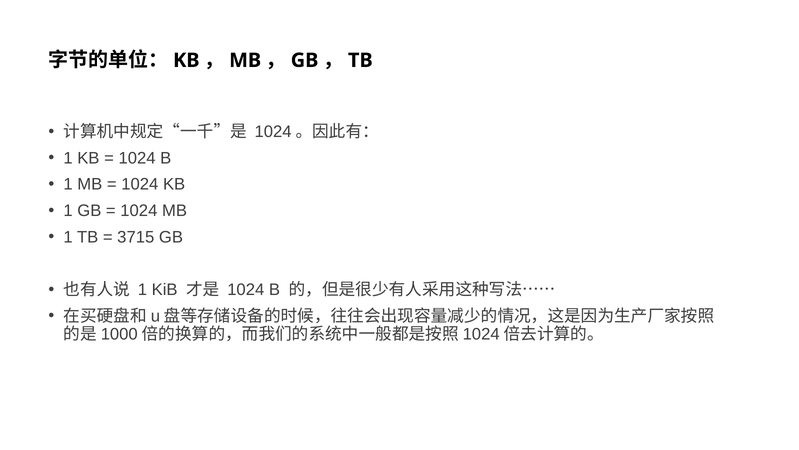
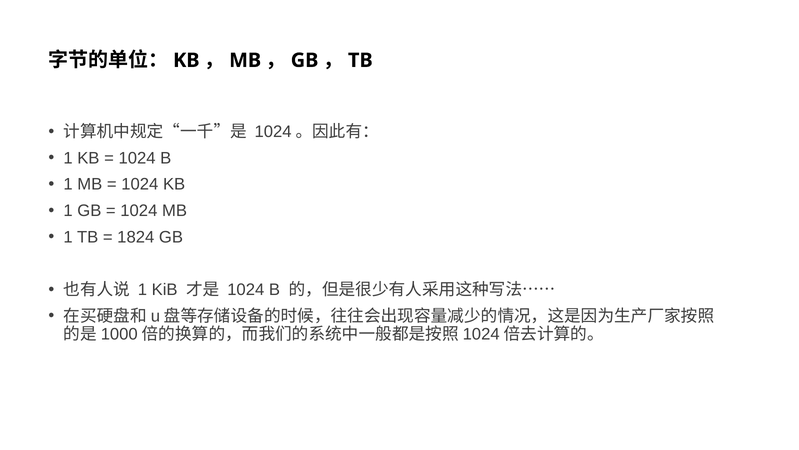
3715: 3715 -> 1824
